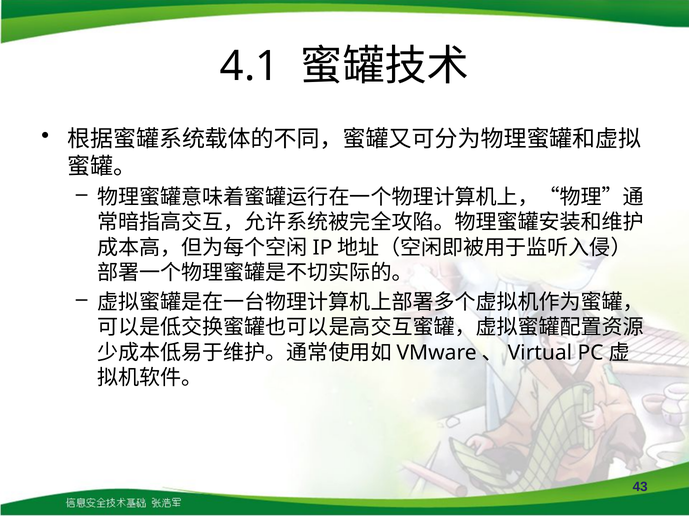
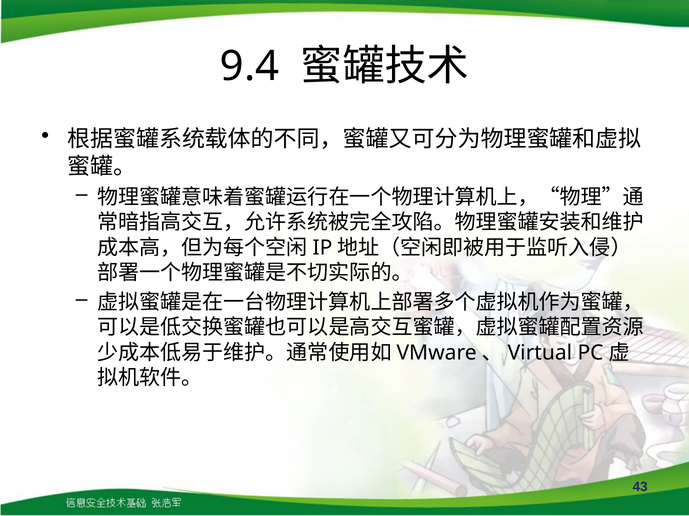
4.1: 4.1 -> 9.4
